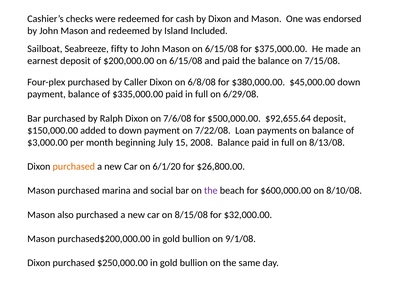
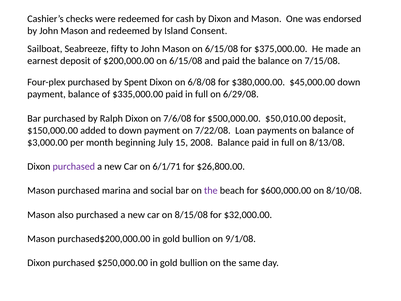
Included: Included -> Consent
Caller: Caller -> Spent
$92,655.64: $92,655.64 -> $50,010.00
purchased at (74, 166) colour: orange -> purple
6/1/20: 6/1/20 -> 6/1/71
